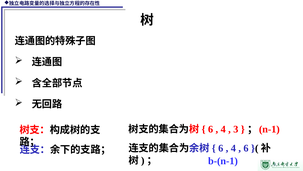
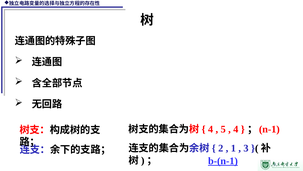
6 at (211, 129): 6 -> 4
4 at (223, 129): 4 -> 5
3 at (236, 129): 3 -> 4
6 at (221, 148): 6 -> 2
4 at (233, 148): 4 -> 1
6 at (246, 148): 6 -> 3
b-(n-1 underline: none -> present
